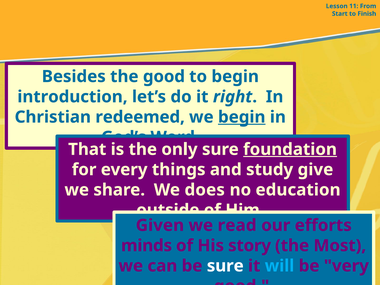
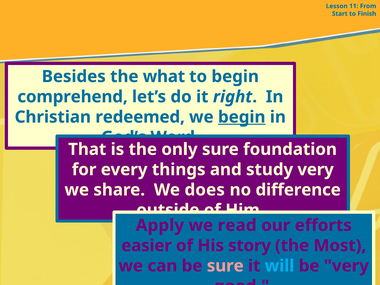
the good: good -> what
introduction: introduction -> comprehend
foundation underline: present -> none
study give: give -> very
education: education -> difference
Given: Given -> Apply
minds: minds -> easier
sure at (225, 266) colour: white -> pink
